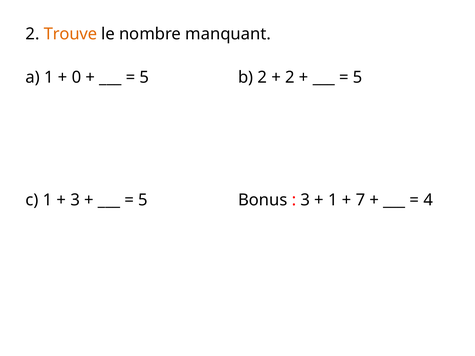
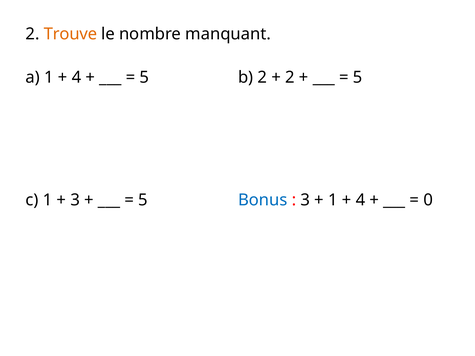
0 at (76, 77): 0 -> 4
Bonus colour: black -> blue
7 at (360, 200): 7 -> 4
4: 4 -> 0
